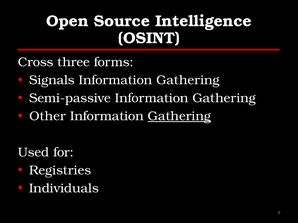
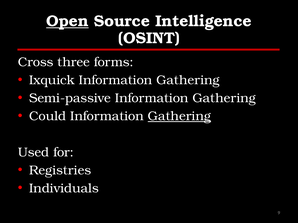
Open underline: none -> present
Signals: Signals -> Ixquick
Other: Other -> Could
